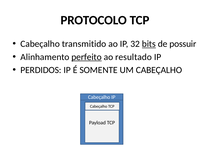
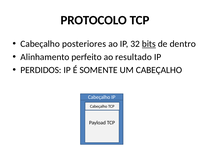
transmitido: transmitido -> posteriores
possuir: possuir -> dentro
perfeito underline: present -> none
